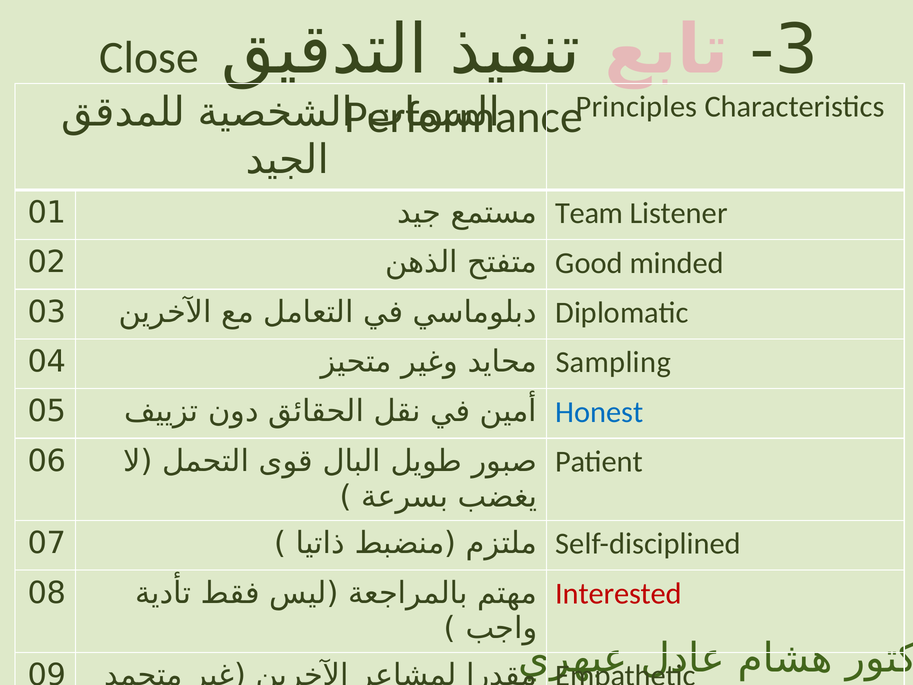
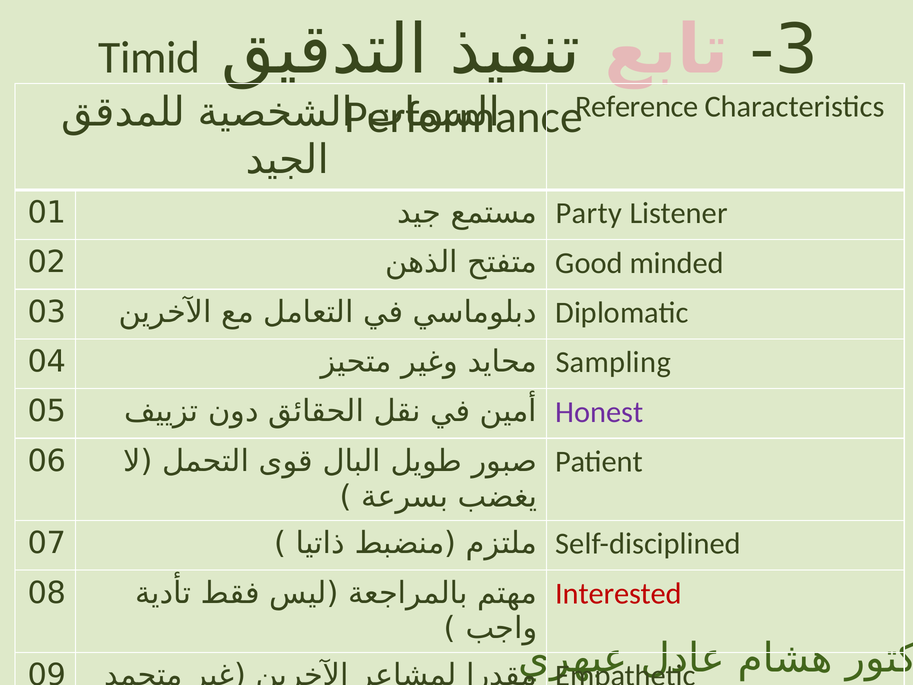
Close: Close -> Timid
Principles: Principles -> Reference
Team: Team -> Party
Honest colour: blue -> purple
